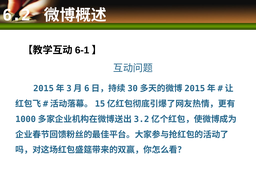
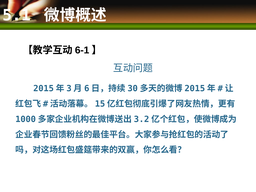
6.2: 6.2 -> 5.1
